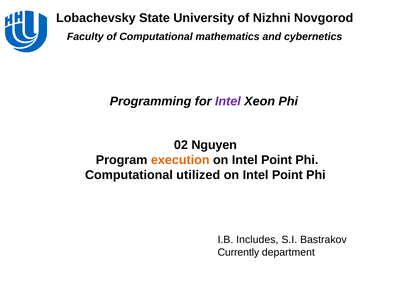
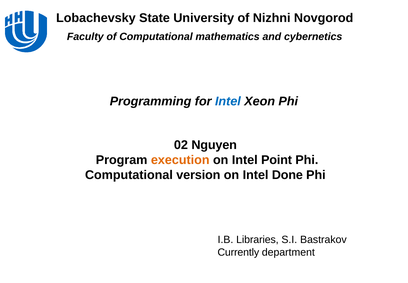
Intel at (228, 101) colour: purple -> blue
utilized: utilized -> version
Point at (287, 175): Point -> Done
Includes: Includes -> Libraries
